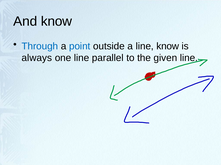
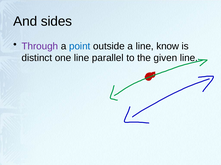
And know: know -> sides
Through colour: blue -> purple
always: always -> distinct
